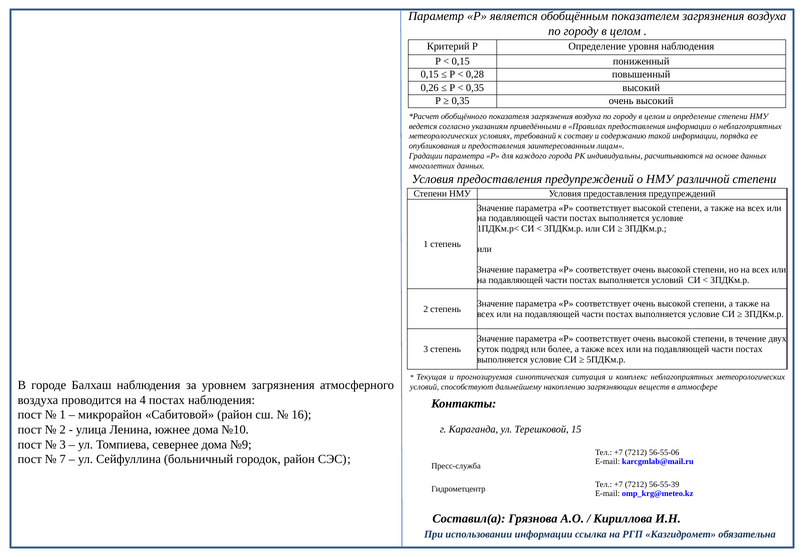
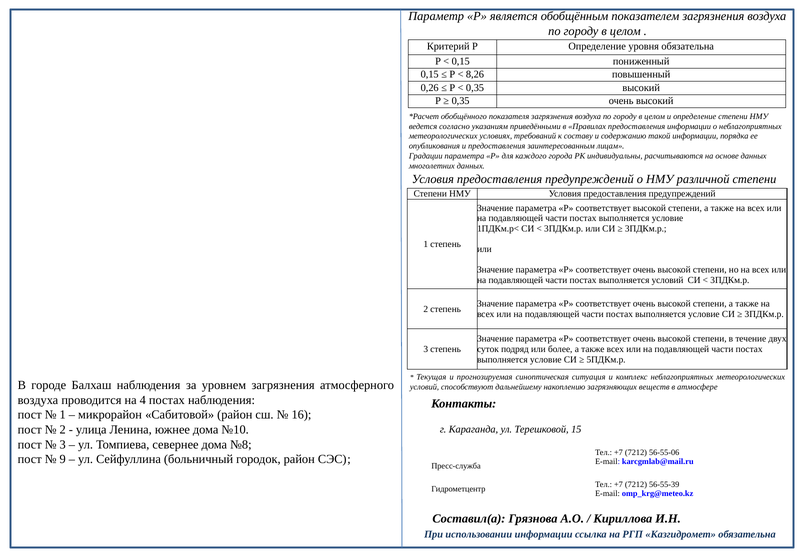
уровня наблюдения: наблюдения -> обязательна
0,28: 0,28 -> 8,26
№9: №9 -> №8
7: 7 -> 9
